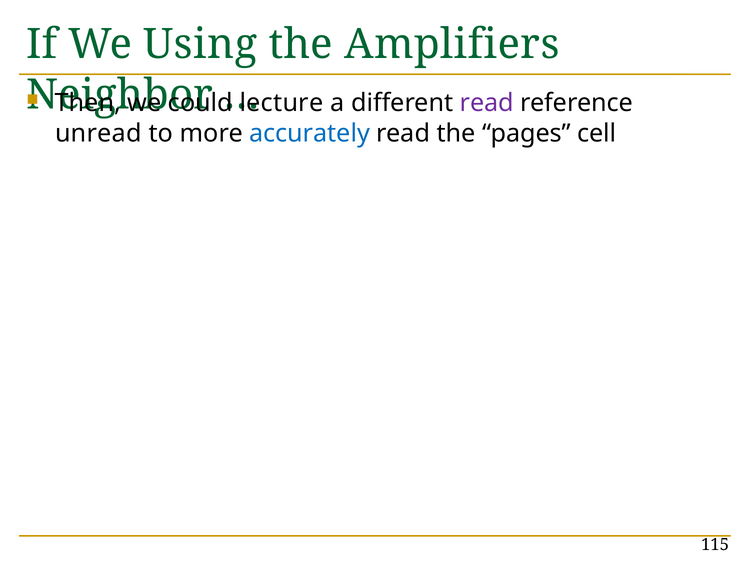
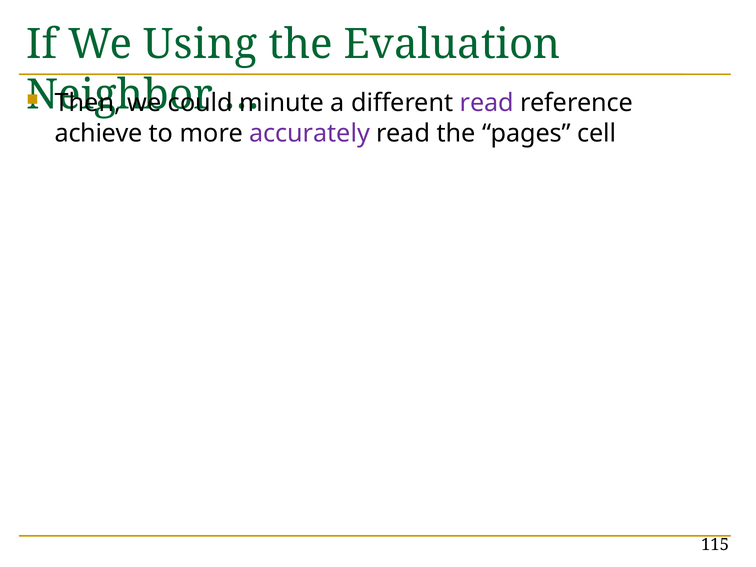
Amplifiers: Amplifiers -> Evaluation
lecture: lecture -> minute
unread: unread -> achieve
accurately colour: blue -> purple
